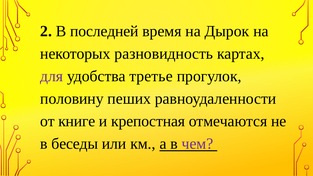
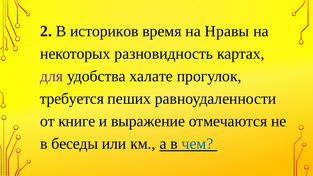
последней: последней -> историков
Дырок: Дырок -> Нравы
третье: третье -> халате
половину: половину -> требуется
крепостная: крепостная -> выражение
чем colour: purple -> blue
